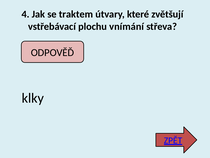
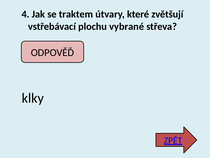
vnímání: vnímání -> vybrané
